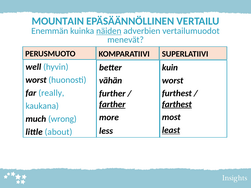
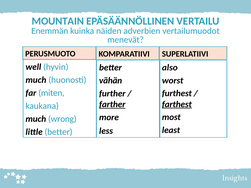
näiden underline: present -> none
kuin: kuin -> also
worst at (36, 80): worst -> much
really: really -> miten
least underline: present -> none
little about: about -> better
